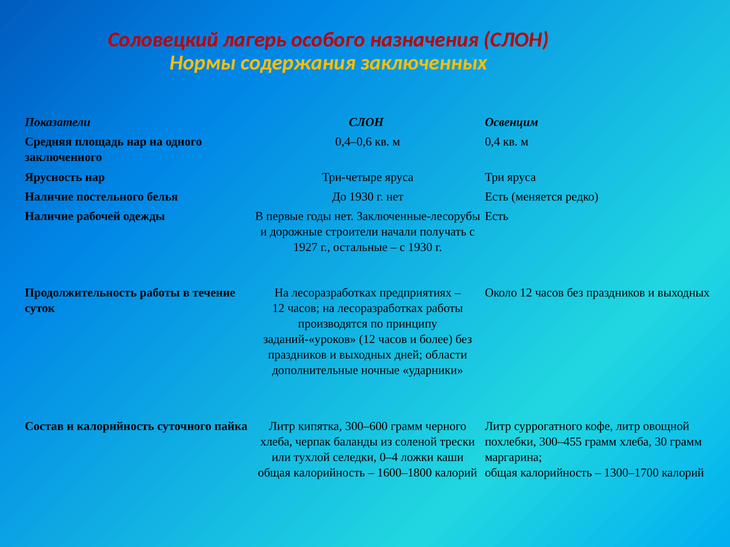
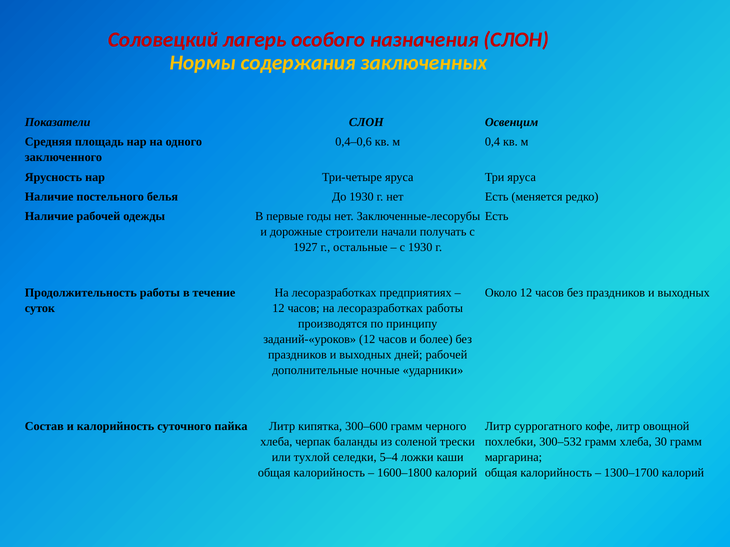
дней области: области -> рабочей
300–455: 300–455 -> 300–532
0–4: 0–4 -> 5–4
